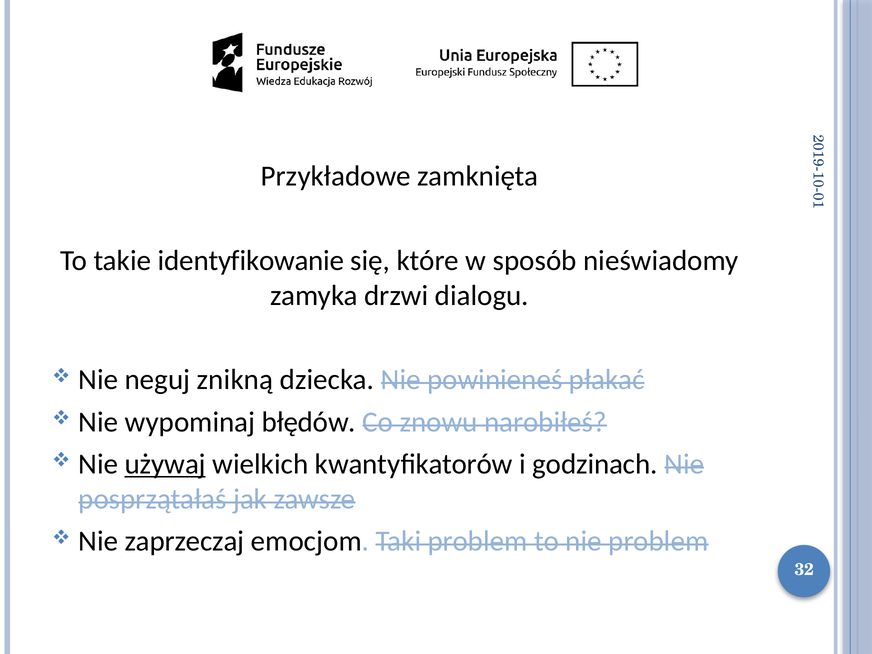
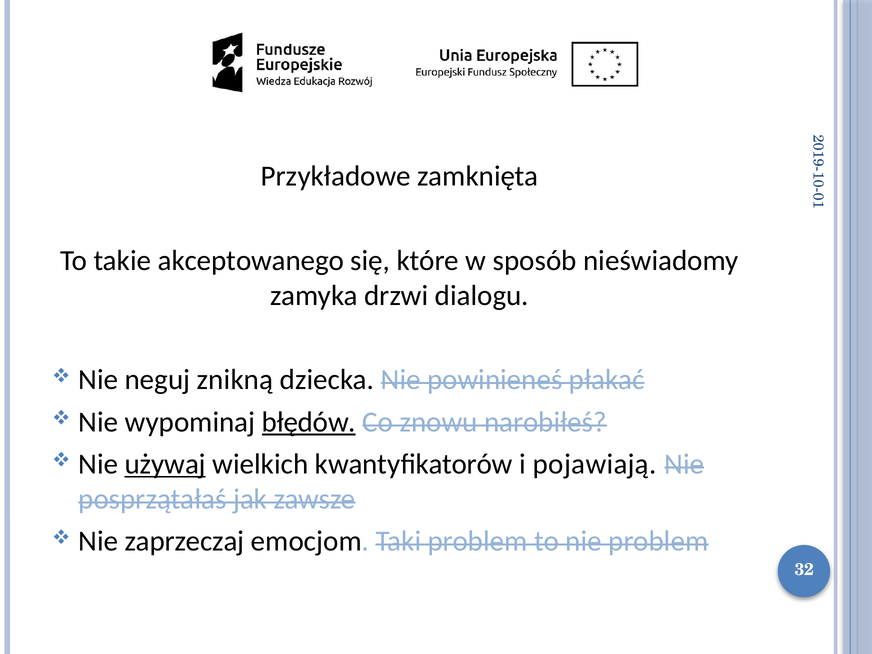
identyfikowanie: identyfikowanie -> akceptowanego
błędów underline: none -> present
godzinach: godzinach -> pojawiają
